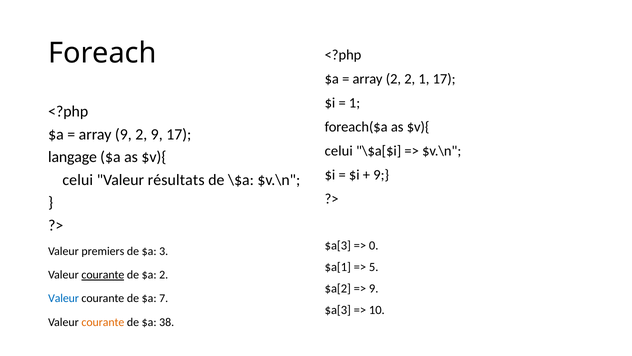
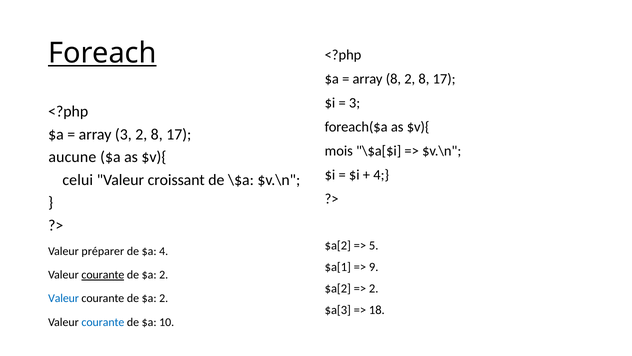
Foreach underline: none -> present
array 2: 2 -> 8
1 at (424, 79): 1 -> 8
1 at (355, 103): 1 -> 3
array 9: 9 -> 3
9 at (157, 134): 9 -> 8
celui at (339, 151): celui -> mois
langage: langage -> aucune
9 at (381, 175): 9 -> 4
résultats: résultats -> croissant
$a[3 at (338, 245): $a[3 -> $a[2
0: 0 -> 5
premiers: premiers -> préparer
$a 3: 3 -> 4
5: 5 -> 9
9 at (374, 288): 9 -> 2
7 at (164, 298): 7 -> 2
10: 10 -> 18
courante at (103, 322) colour: orange -> blue
38: 38 -> 10
